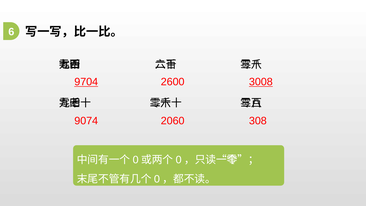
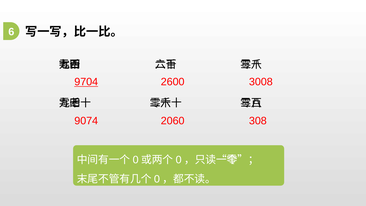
3008 underline: present -> none
